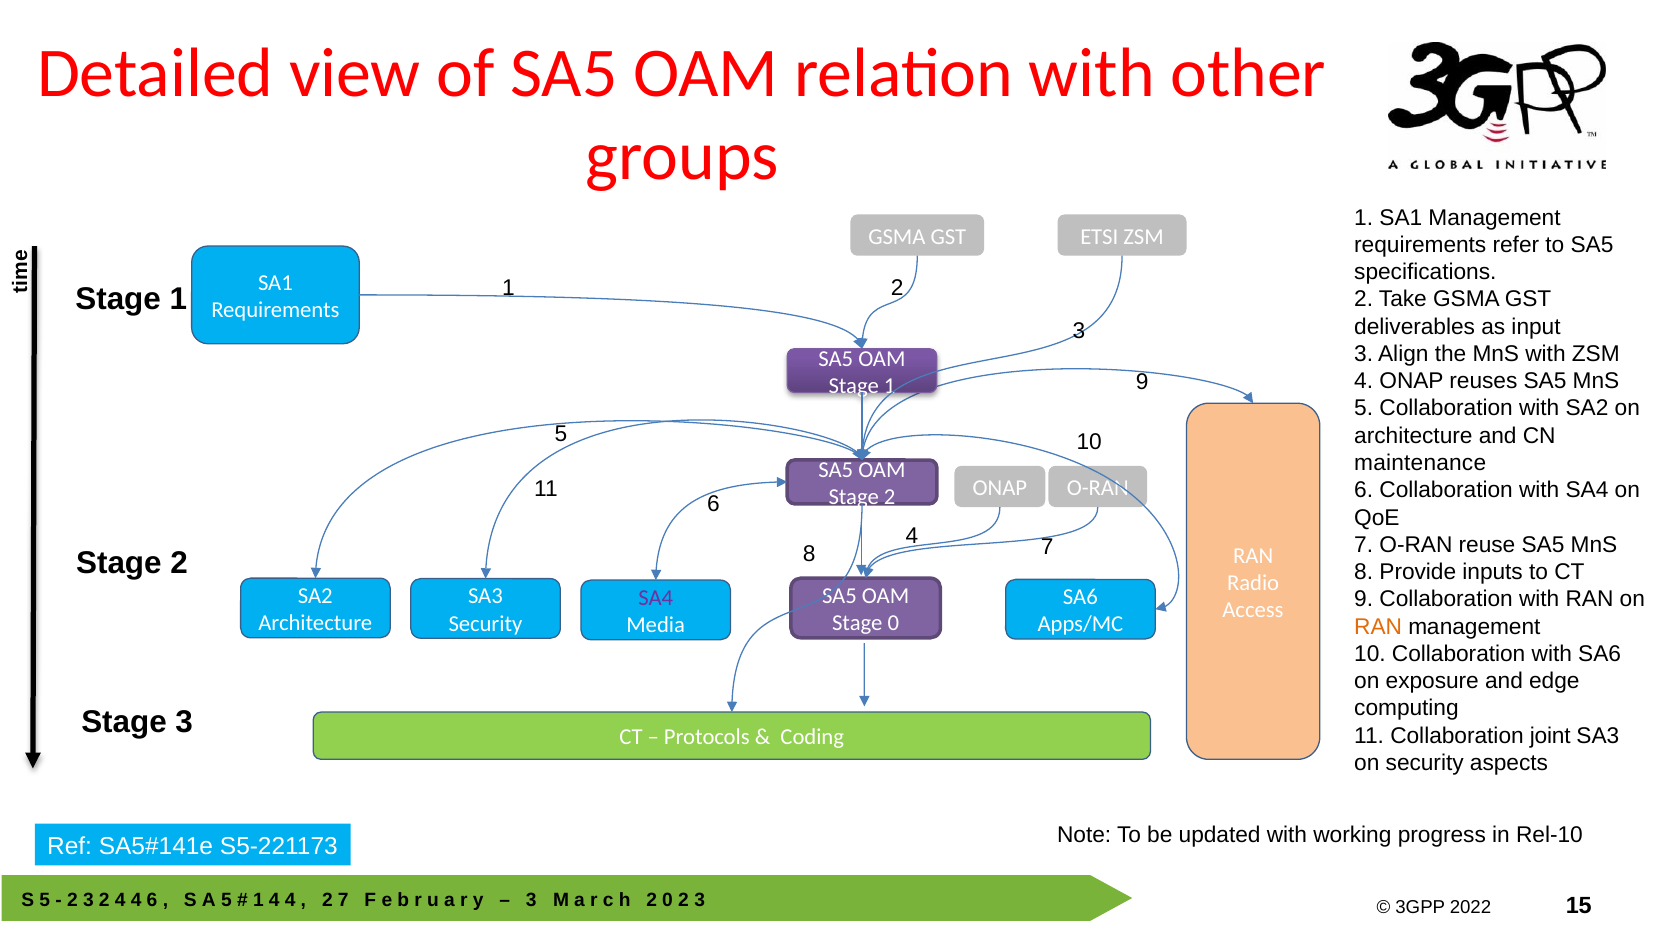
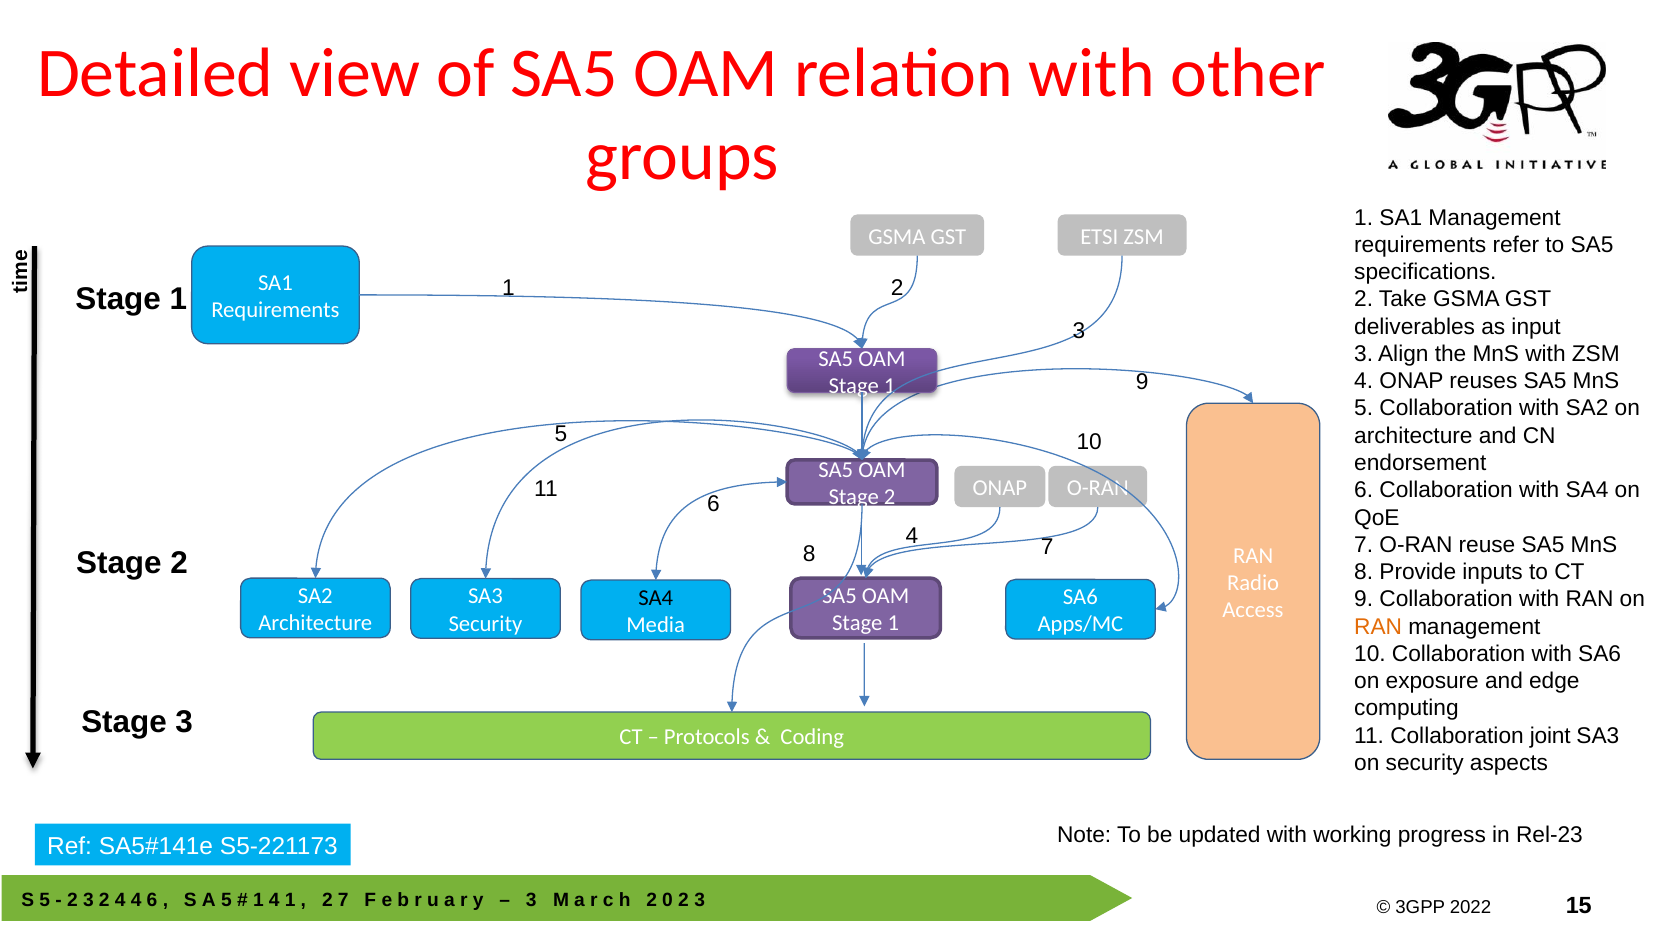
maintenance: maintenance -> endorsement
SA4 at (656, 598) colour: purple -> black
0 at (893, 623): 0 -> 1
Rel-10: Rel-10 -> Rel-23
1 4 4: 4 -> 1
